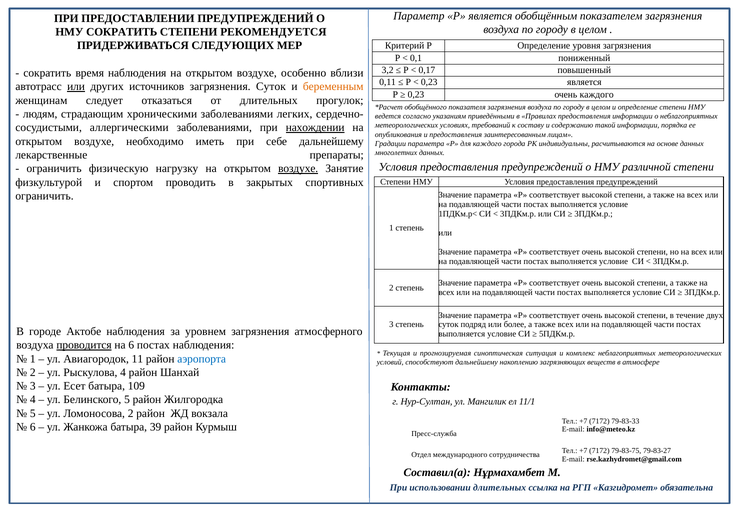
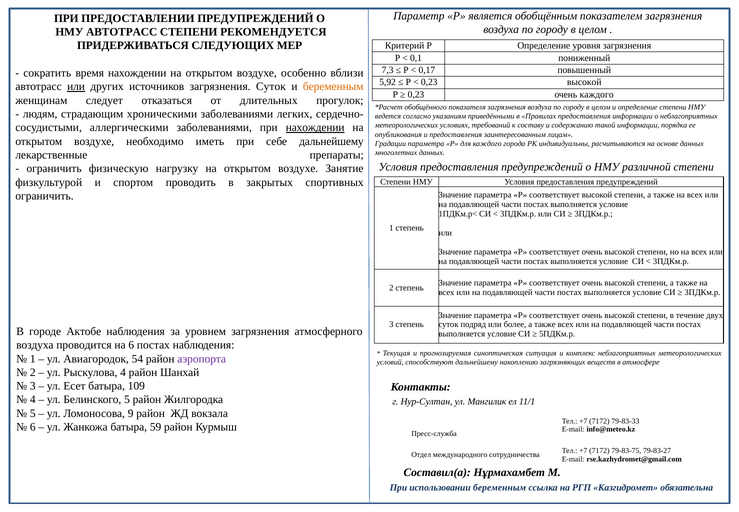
НМУ СОКРАТИТЬ: СОКРАТИТЬ -> АВТОТРАСС
3,2: 3,2 -> 7,3
время наблюдения: наблюдения -> нахождении
0,11: 0,11 -> 5,92
0,23 является: является -> высокой
воздухе at (298, 168) underline: present -> none
проводится underline: present -> none
11: 11 -> 54
аэропорта colour: blue -> purple
Ломоносова 2: 2 -> 9
39: 39 -> 59
использовании длительных: длительных -> беременным
